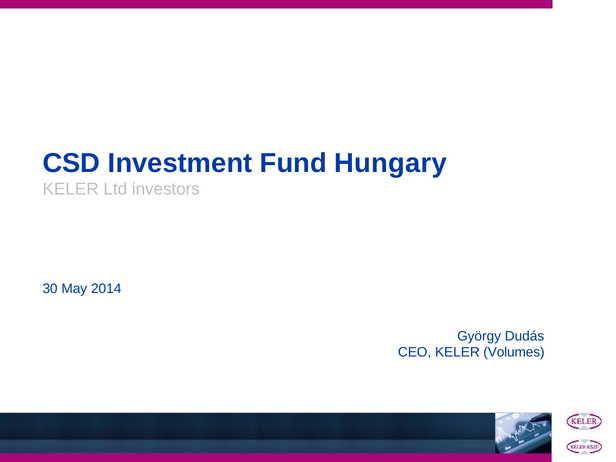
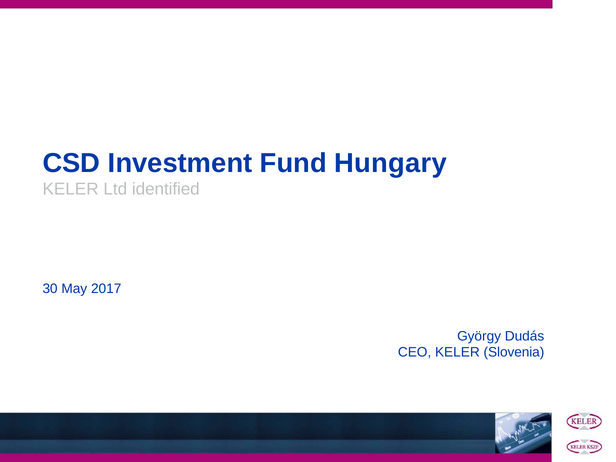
investors: investors -> identified
2014: 2014 -> 2017
Volumes: Volumes -> Slovenia
